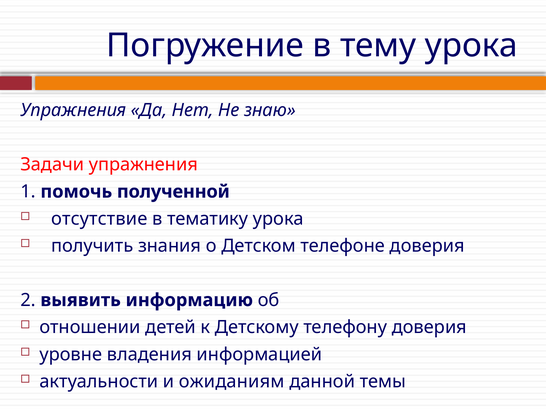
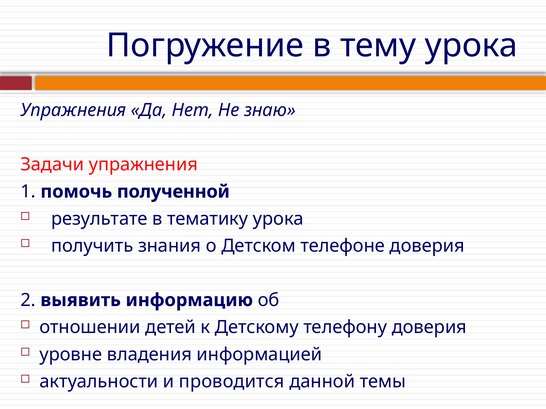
отсутствие: отсутствие -> результате
ожиданиям: ожиданиям -> проводится
